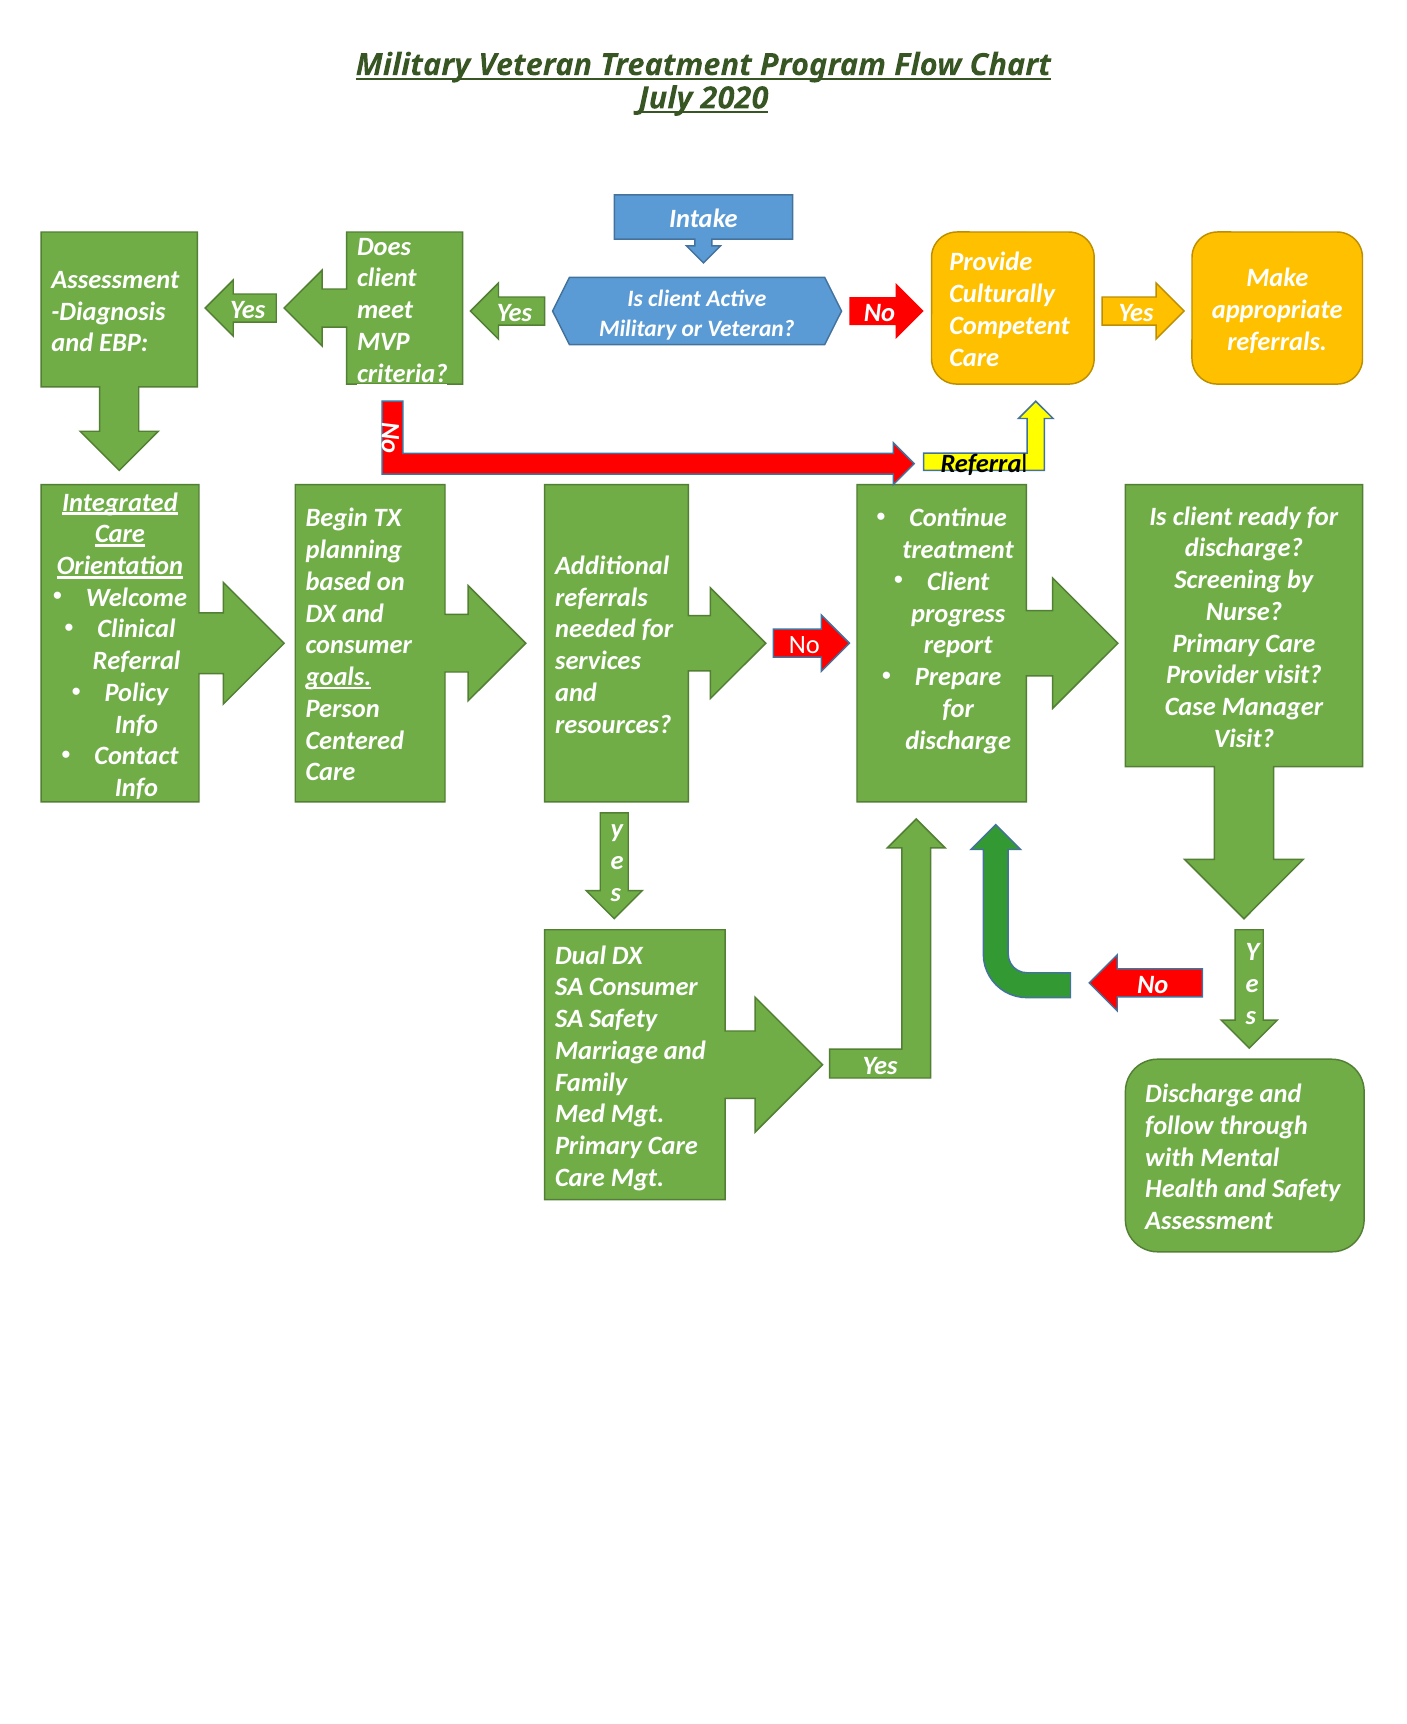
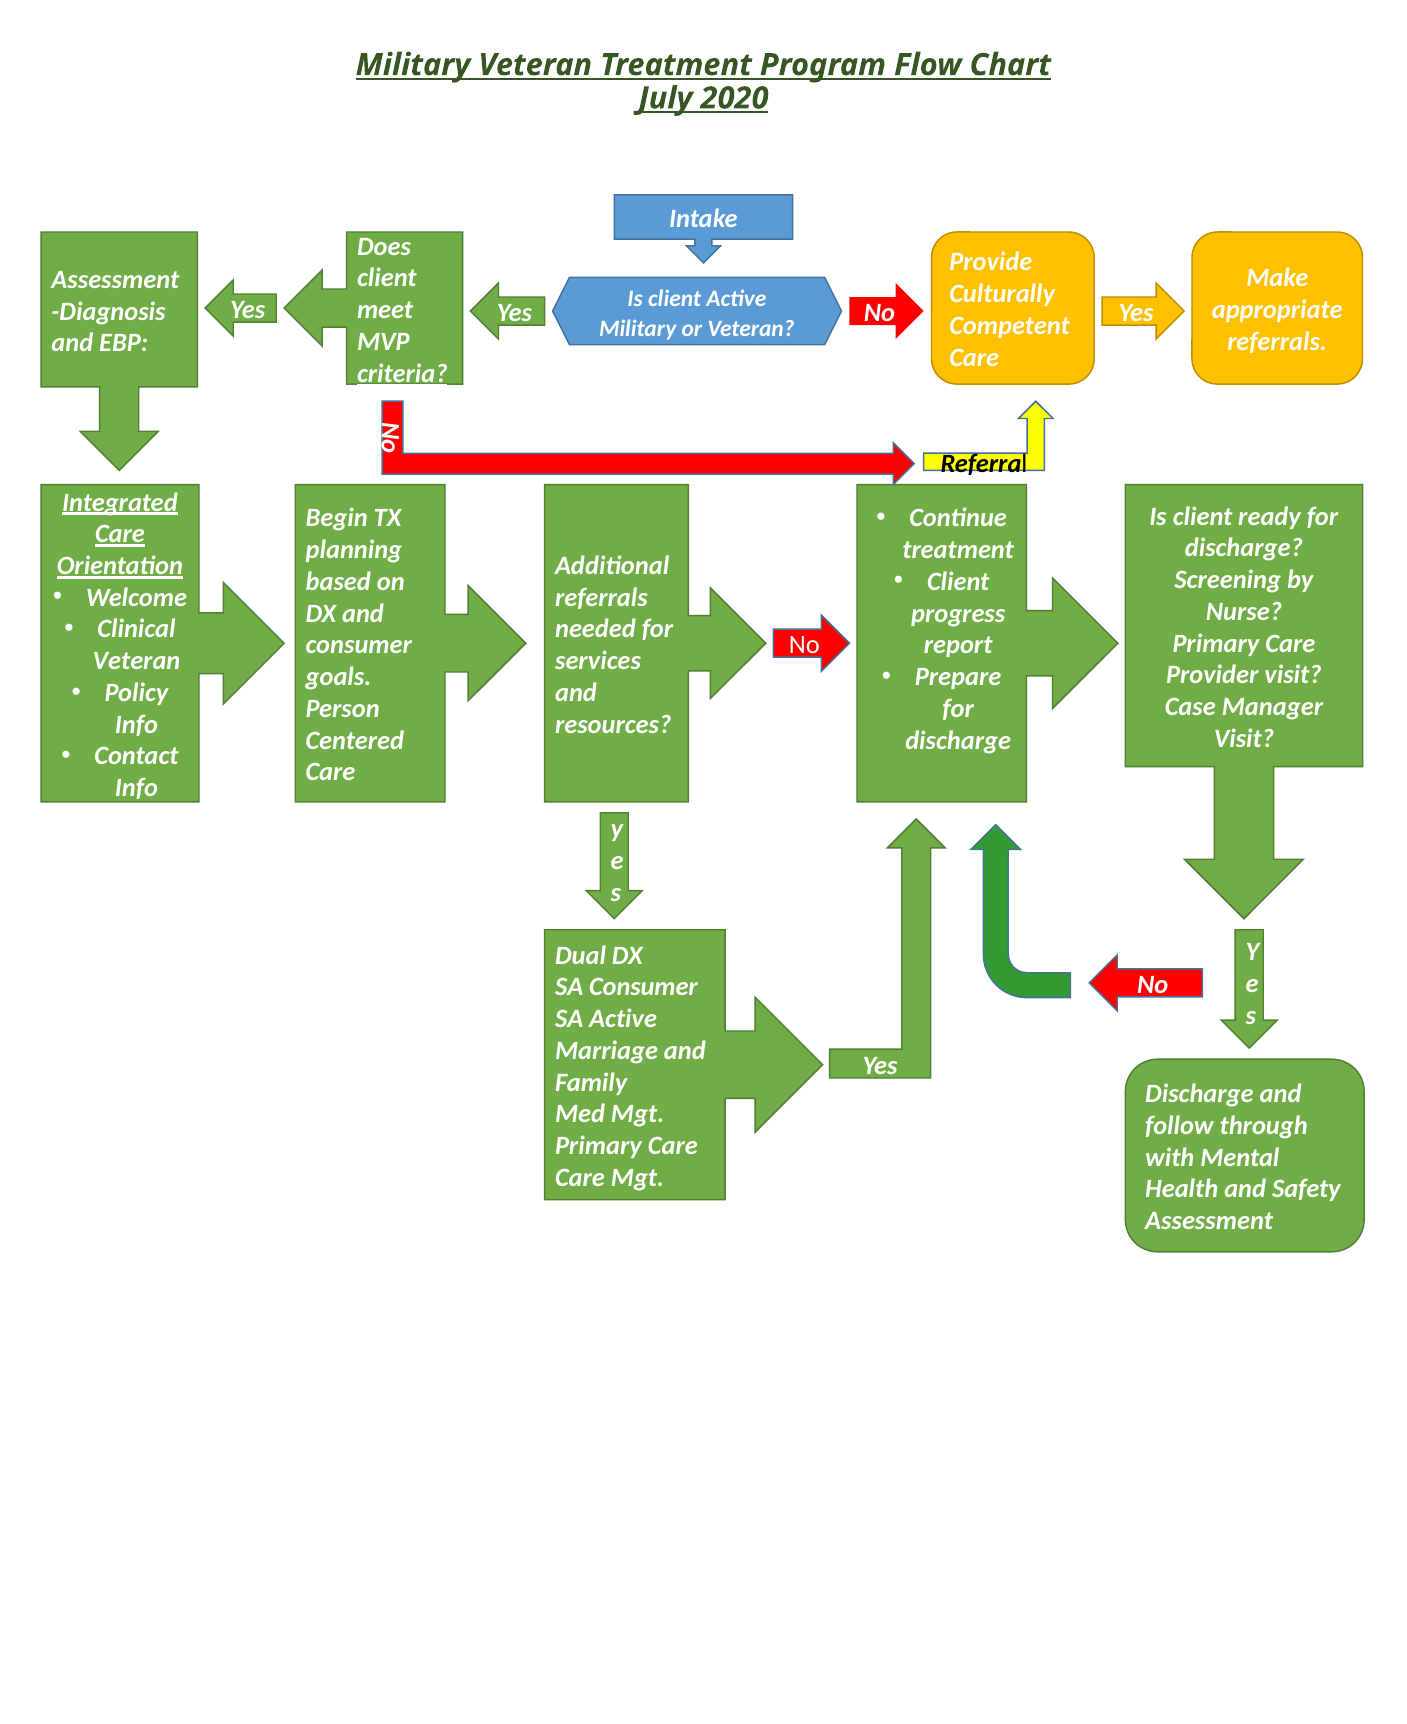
Referral at (137, 661): Referral -> Veteran
goals underline: present -> none
SA Safety: Safety -> Active
